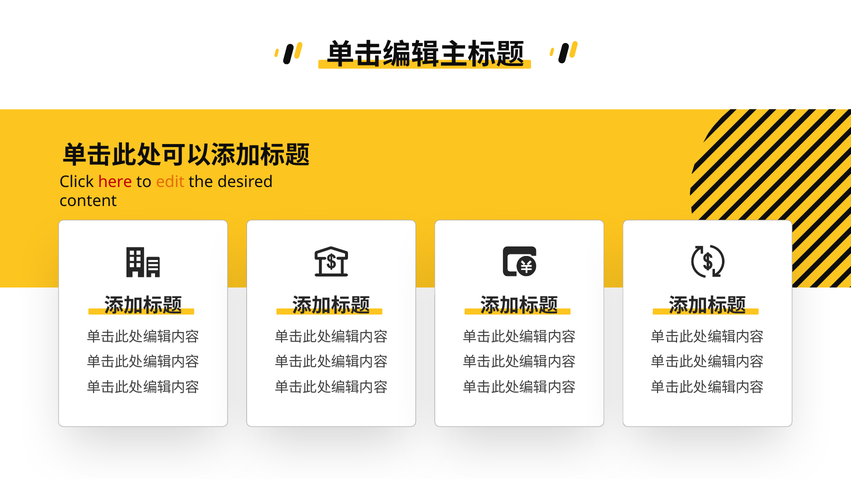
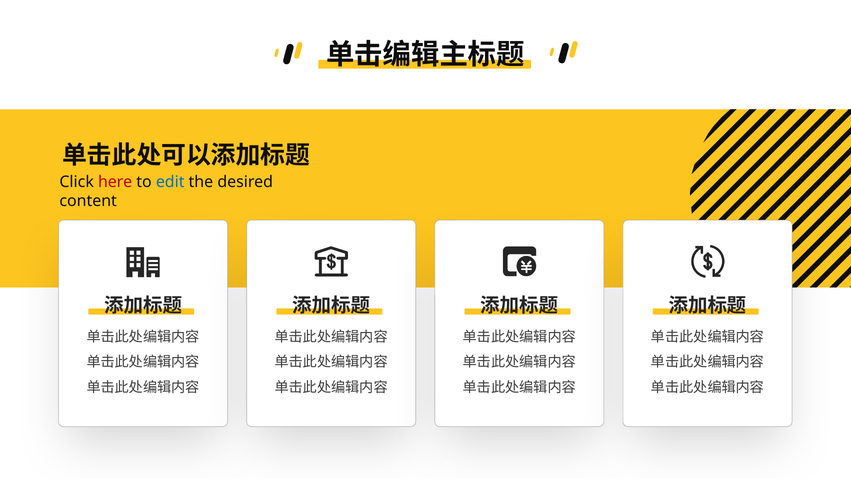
edit colour: orange -> blue
